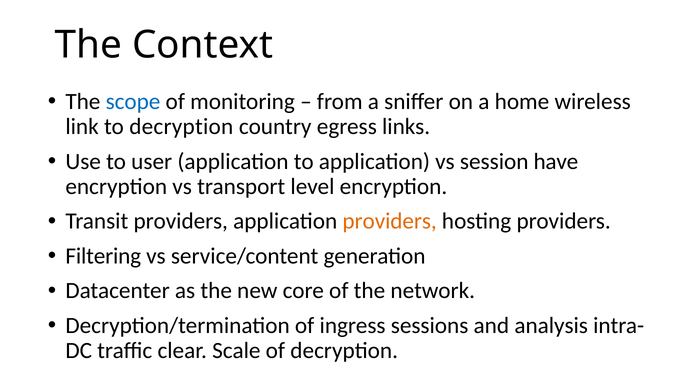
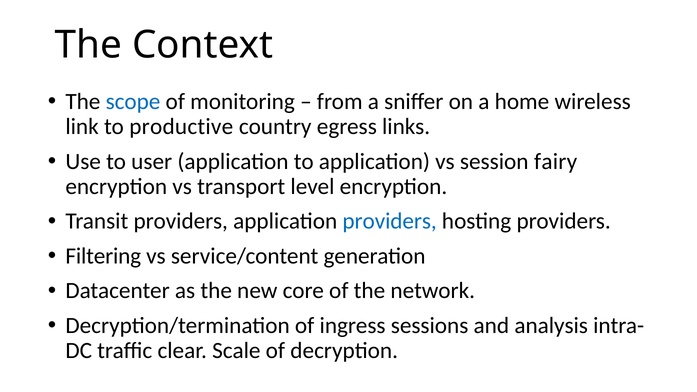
to decryption: decryption -> productive
have: have -> fairy
providers at (390, 221) colour: orange -> blue
